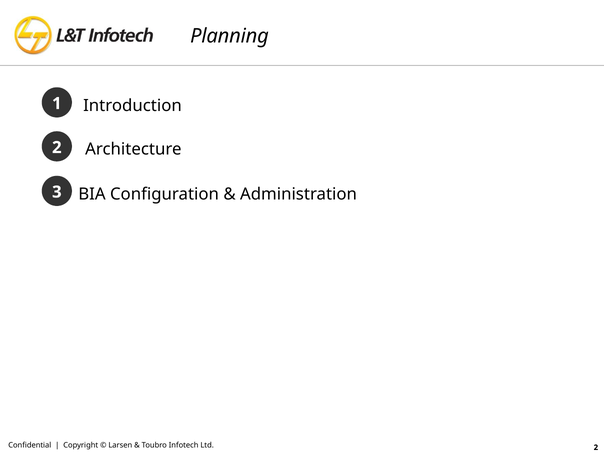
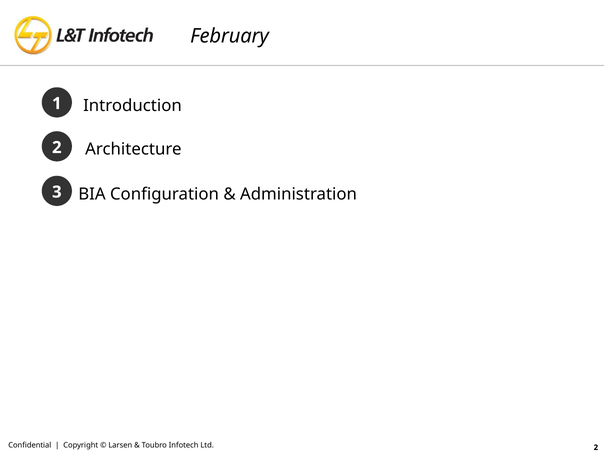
Planning: Planning -> February
